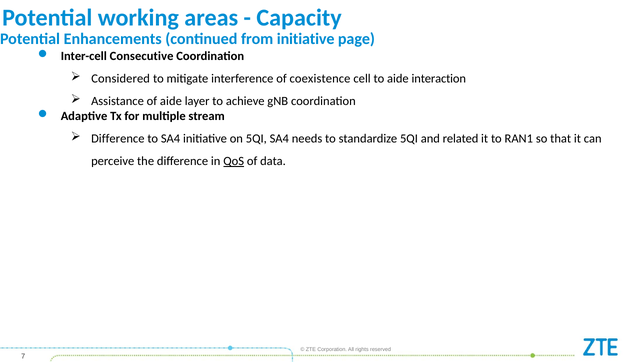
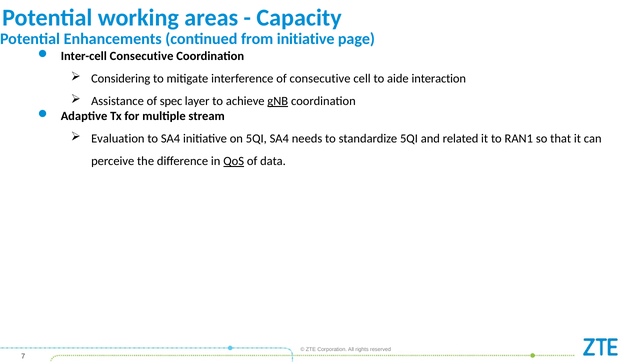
Considered: Considered -> Considering
of coexistence: coexistence -> consecutive
of aide: aide -> spec
gNB underline: none -> present
Difference at (118, 138): Difference -> Evaluation
